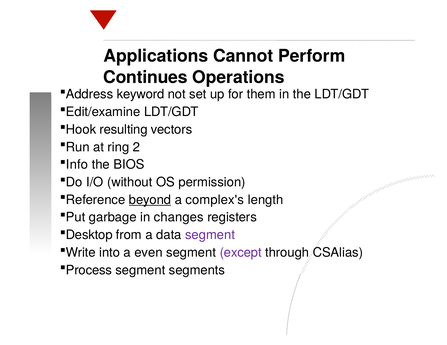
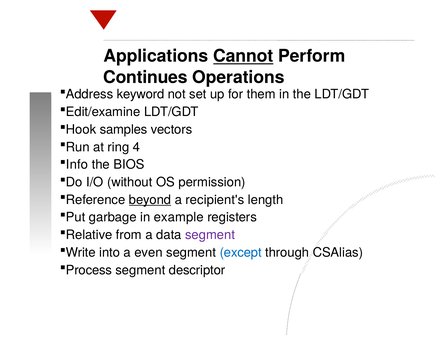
Cannot underline: none -> present
resulting: resulting -> samples
2: 2 -> 4
complex's: complex's -> recipient's
changes: changes -> example
Desktop: Desktop -> Relative
except colour: purple -> blue
segments: segments -> descriptor
